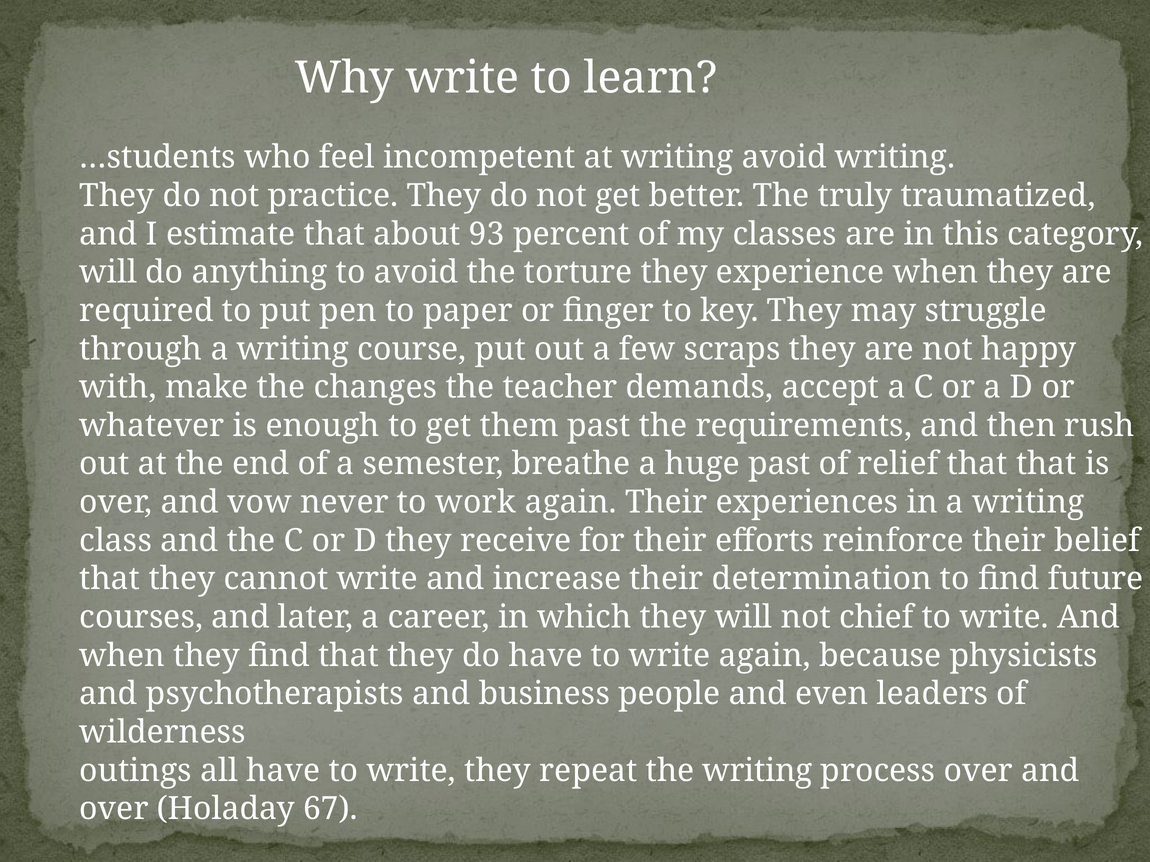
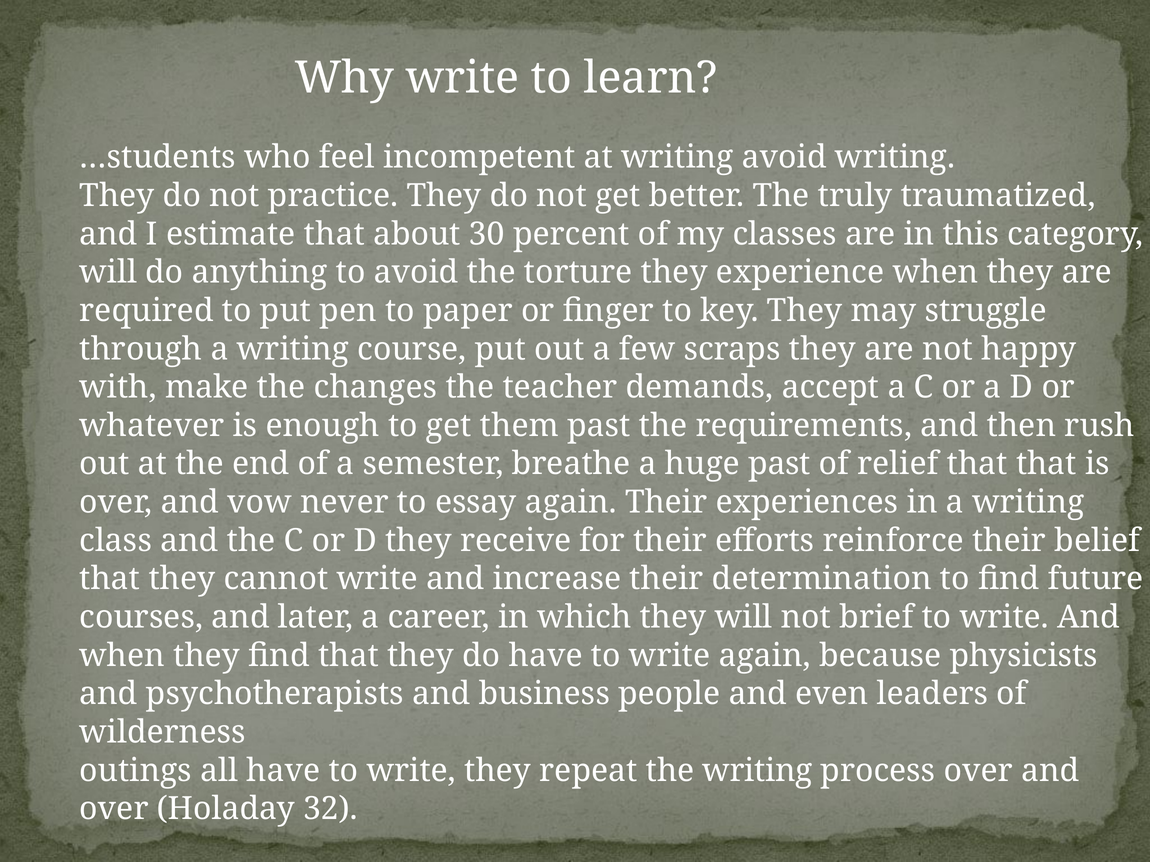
93: 93 -> 30
work: work -> essay
chief: chief -> brief
67: 67 -> 32
